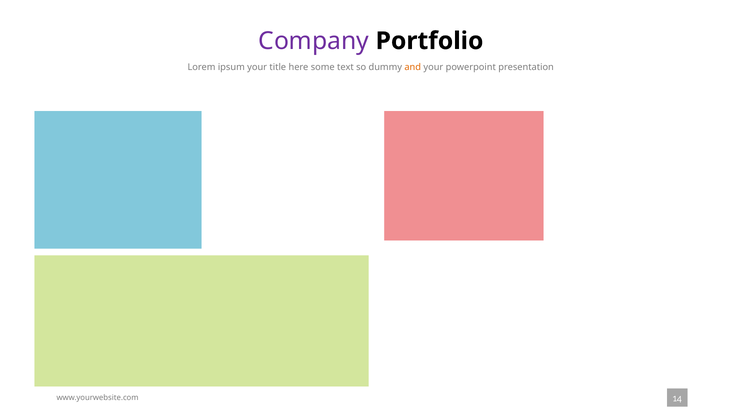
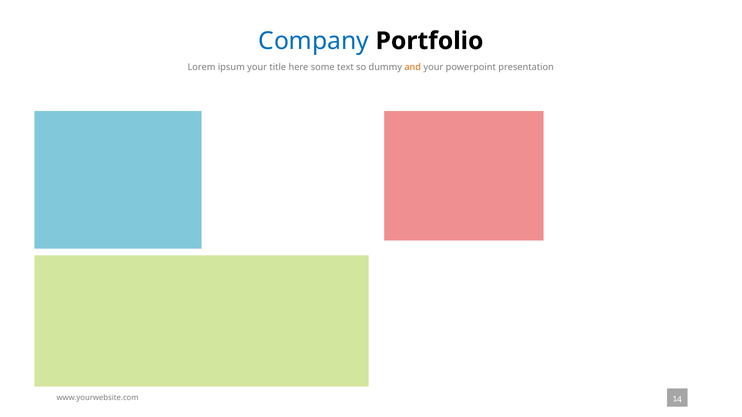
Company colour: purple -> blue
